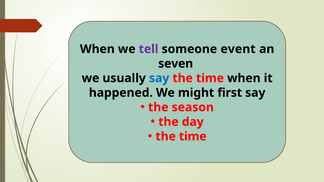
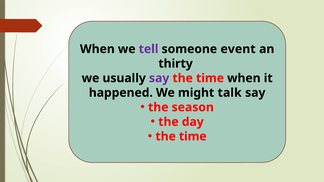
seven: seven -> thirty
say at (159, 78) colour: blue -> purple
first: first -> talk
